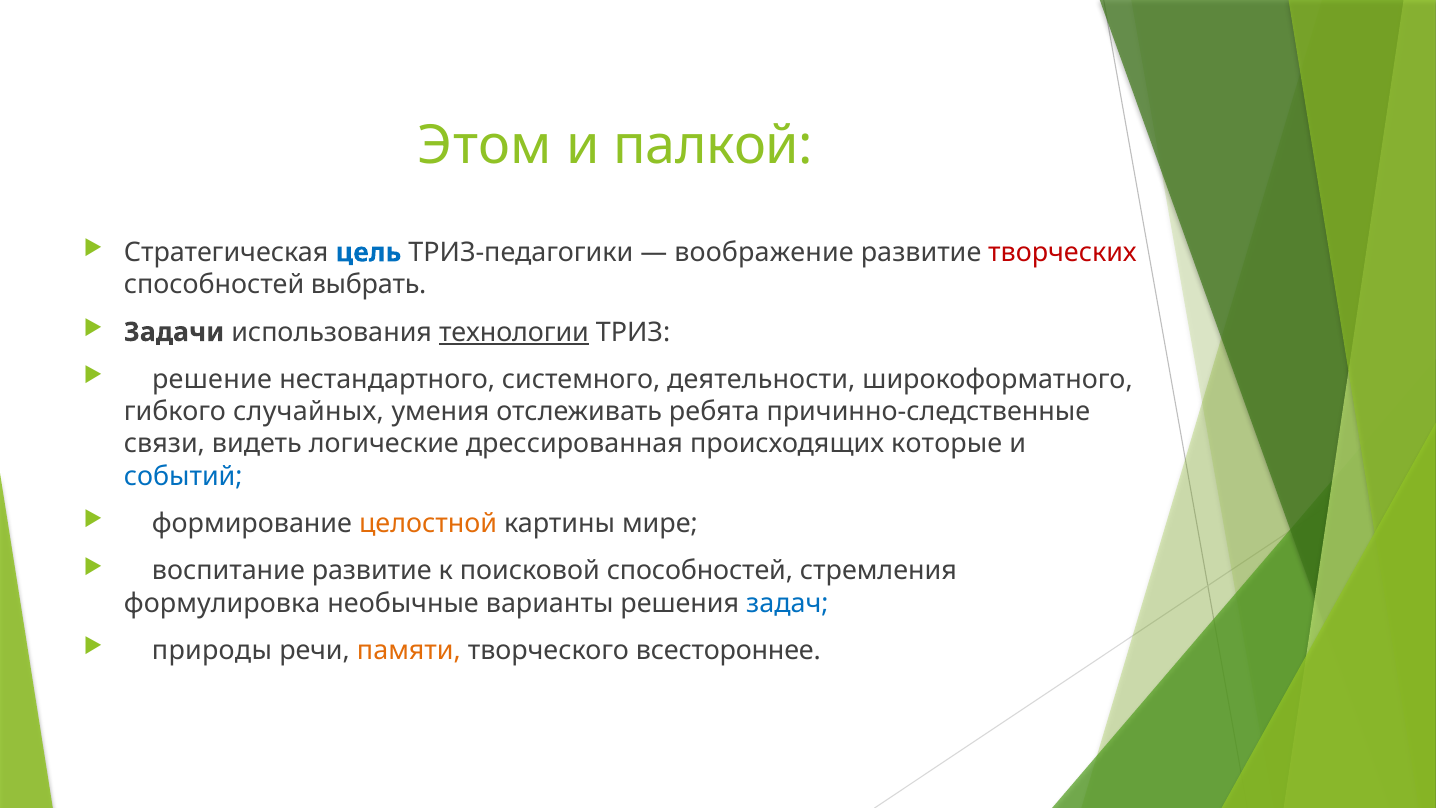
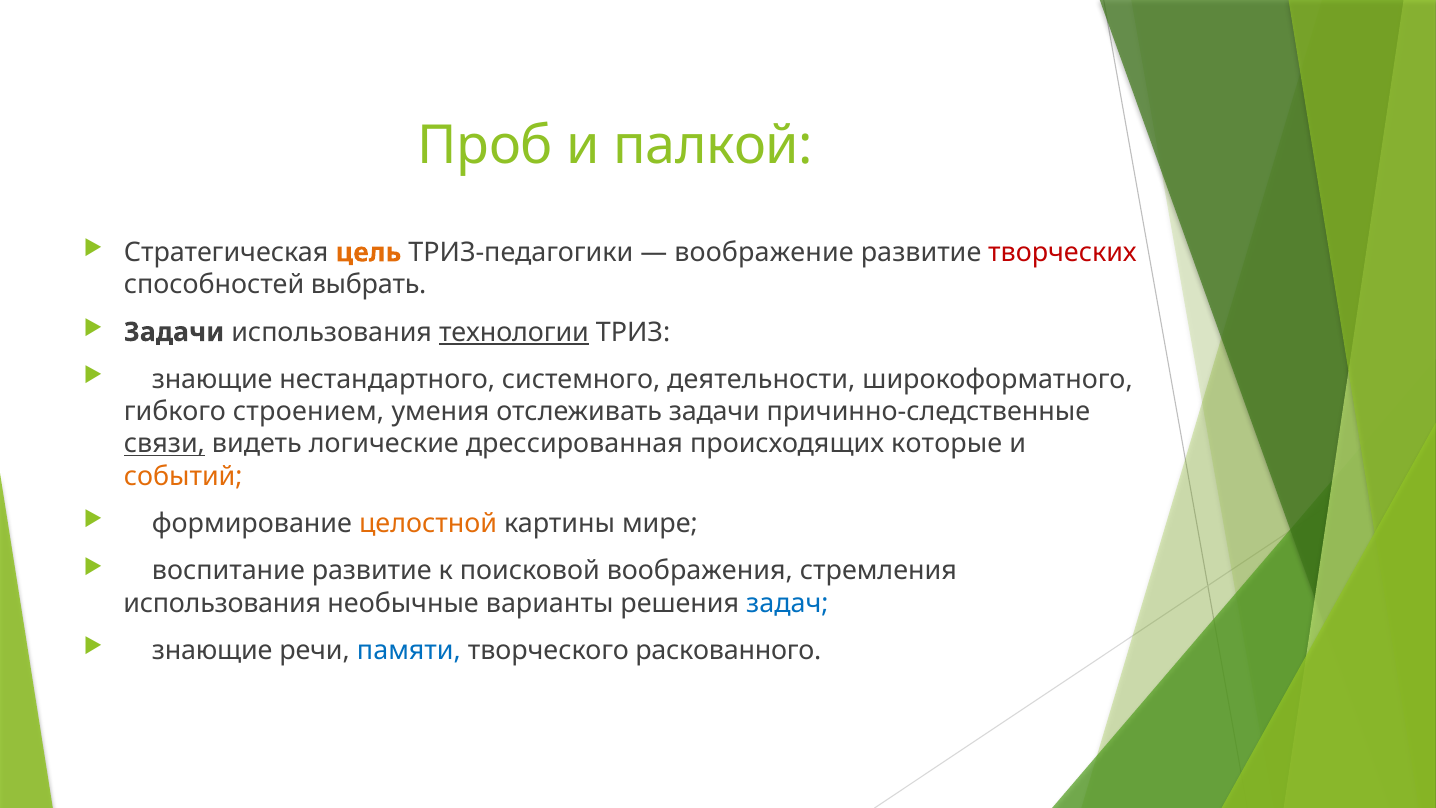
Этом: Этом -> Проб
цель colour: blue -> orange
решение at (212, 379): решение -> знающие
случайных: случайных -> строением
отслеживать ребята: ребята -> задачи
связи underline: none -> present
событий colour: blue -> orange
поисковой способностей: способностей -> воображения
формулировка at (222, 603): формулировка -> использования
природы at (212, 650): природы -> знающие
памяти colour: orange -> blue
всестороннее: всестороннее -> раскованного
